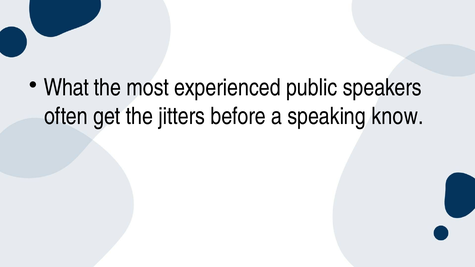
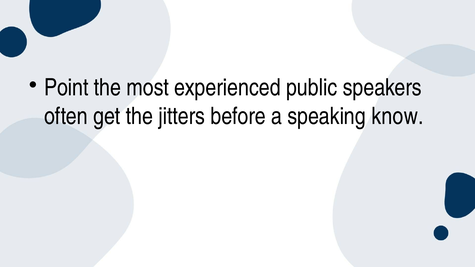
What: What -> Point
